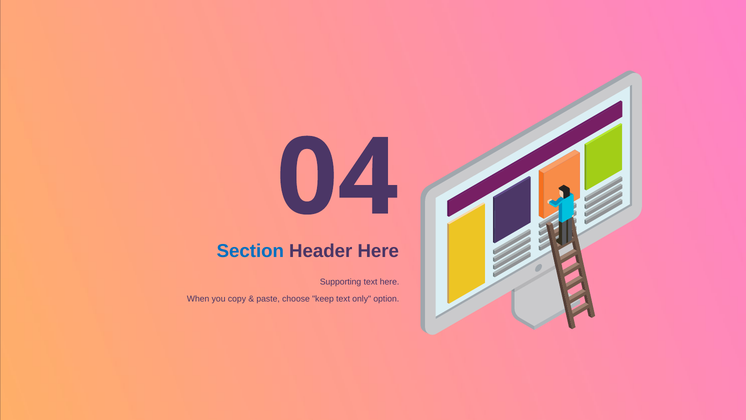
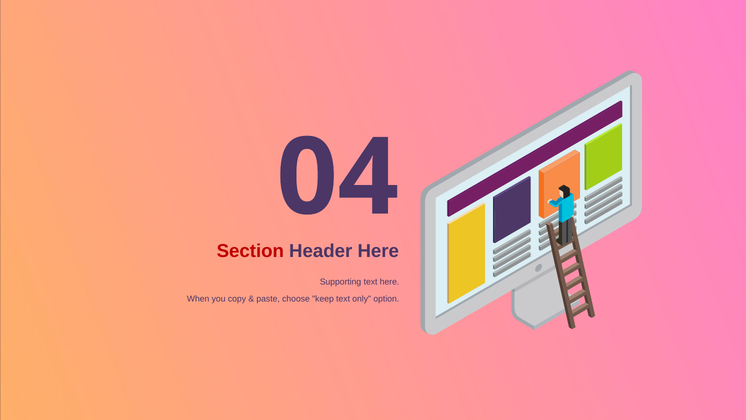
Section colour: blue -> red
